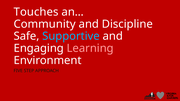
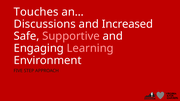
Community: Community -> Discussions
Discipline: Discipline -> Increased
Supportive colour: light blue -> pink
